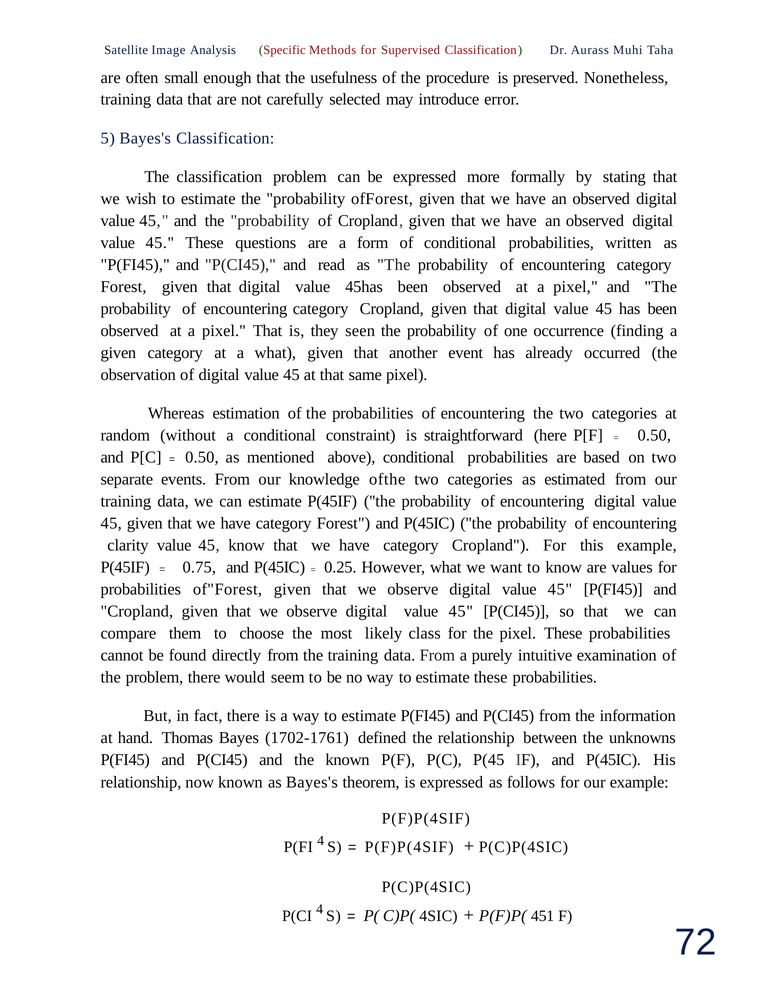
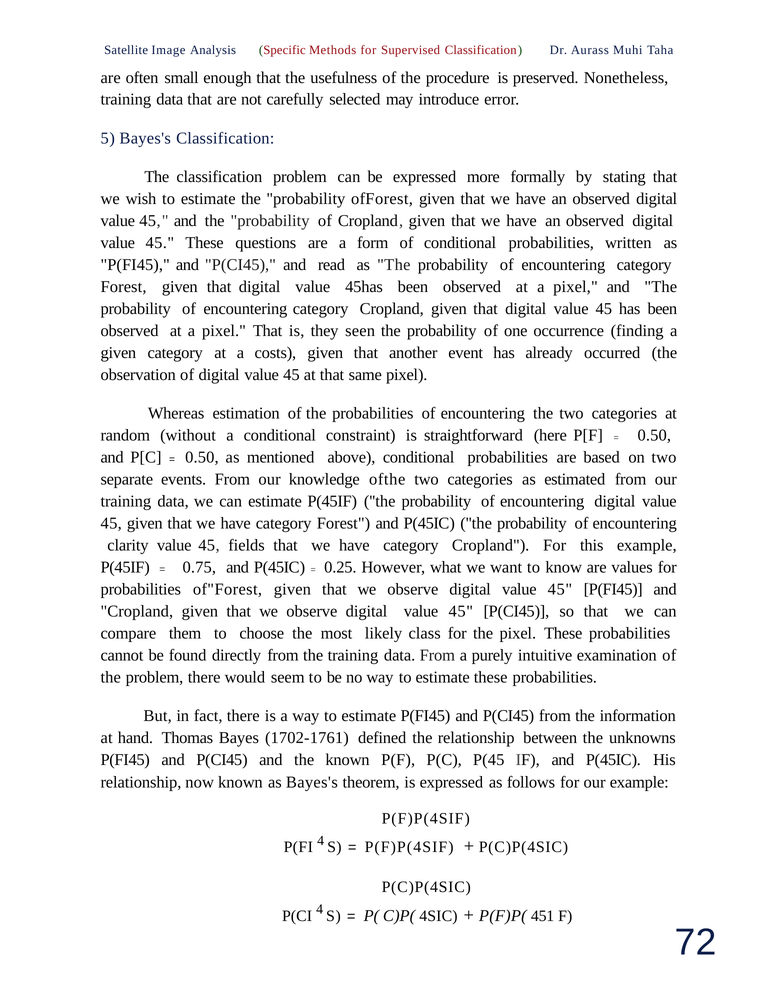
a what: what -> costs
45 know: know -> fields
